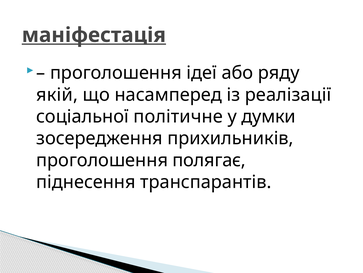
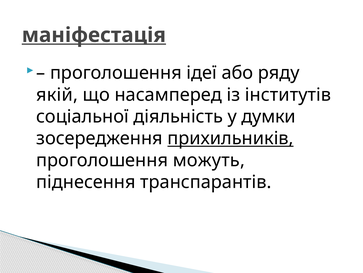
реалізації: реалізації -> інститутів
політичне: політичне -> діяльність
прихильників underline: none -> present
полягає: полягає -> можуть
